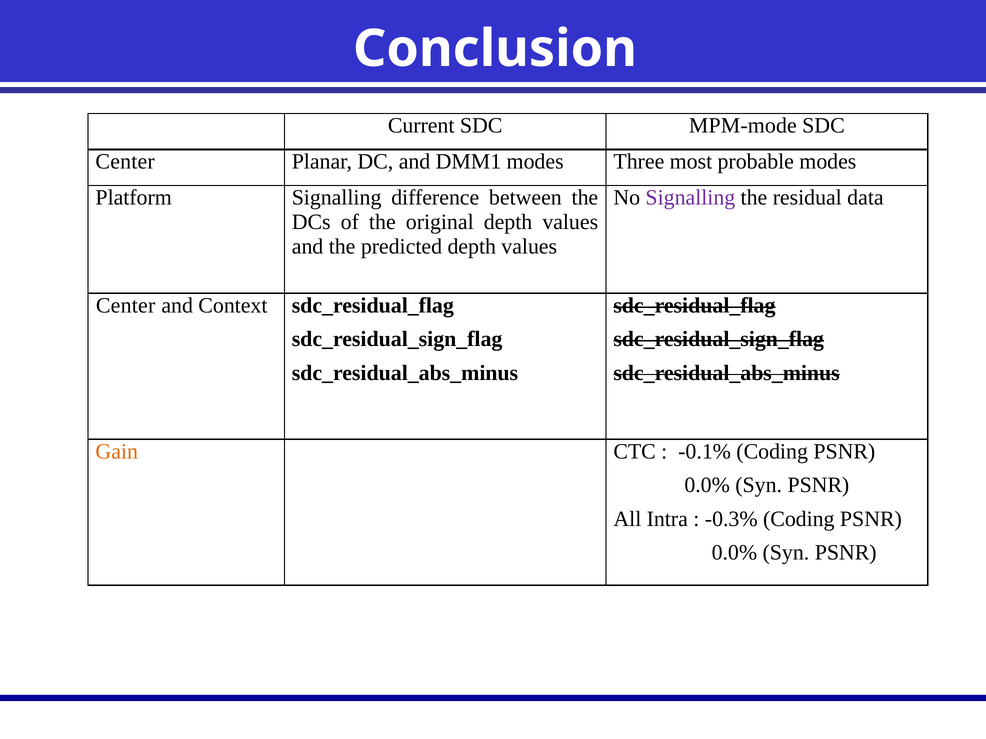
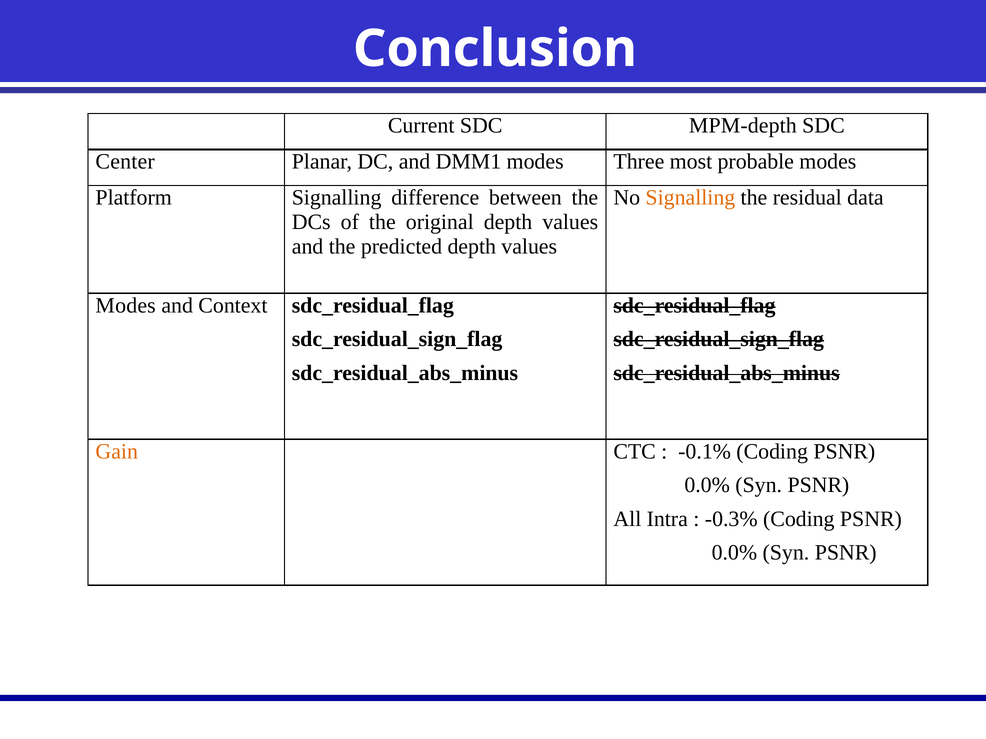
MPM-mode: MPM-mode -> MPM-depth
Signalling at (690, 198) colour: purple -> orange
Center at (126, 306): Center -> Modes
